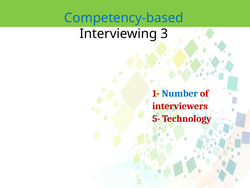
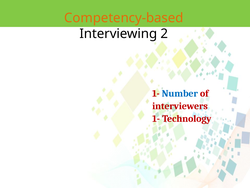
Competency-based colour: blue -> orange
3: 3 -> 2
5- at (156, 118): 5- -> 1-
